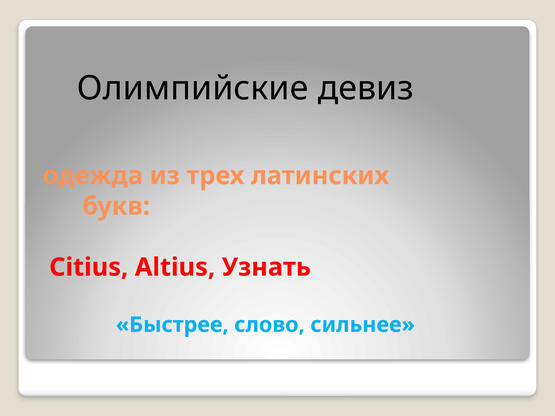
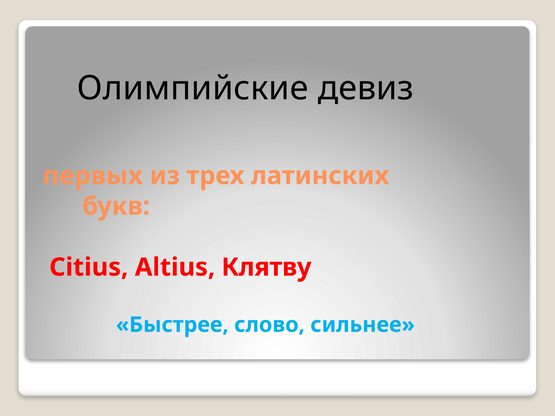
одежда: одежда -> первых
Узнать: Узнать -> Клятву
